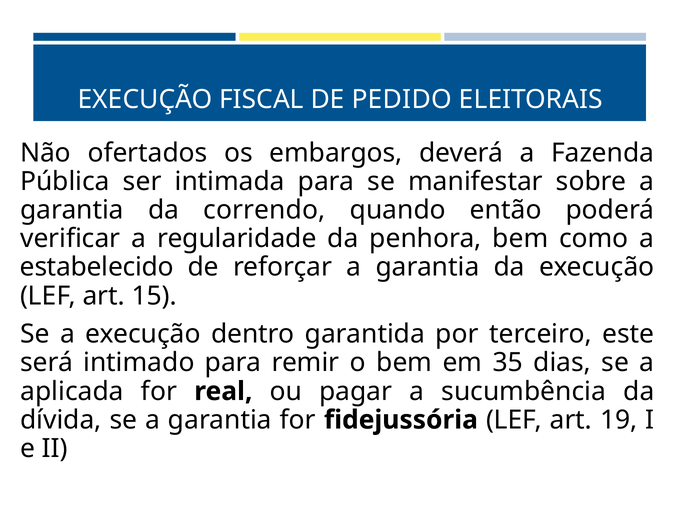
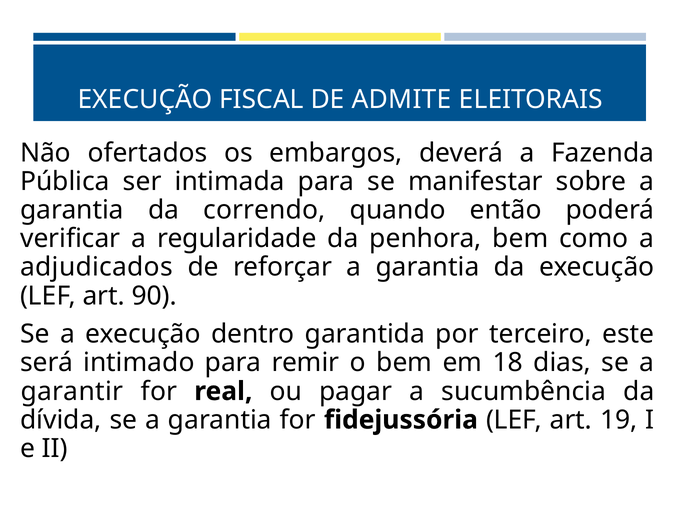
PEDIDO: PEDIDO -> ADMITE
estabelecido: estabelecido -> adjudicados
15: 15 -> 90
35: 35 -> 18
aplicada: aplicada -> garantir
